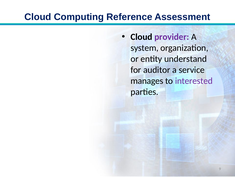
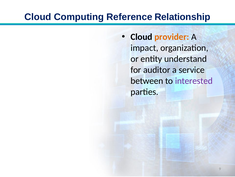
Assessment: Assessment -> Relationship
provider colour: purple -> orange
system: system -> impact
manages: manages -> between
